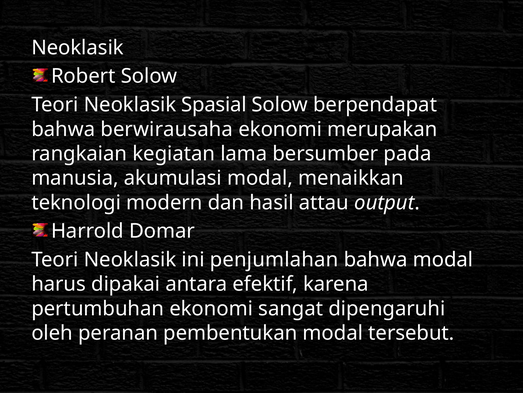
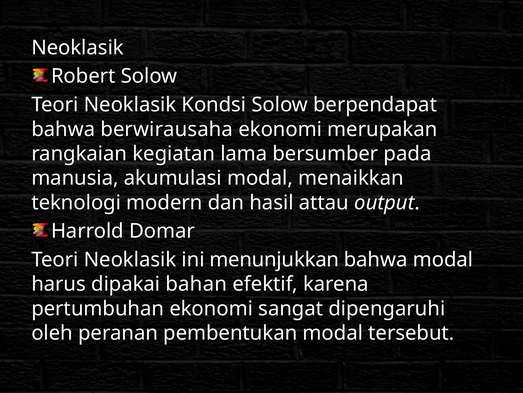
Spasial: Spasial -> Kondsi
penjumlahan: penjumlahan -> menunjukkan
antara: antara -> bahan
